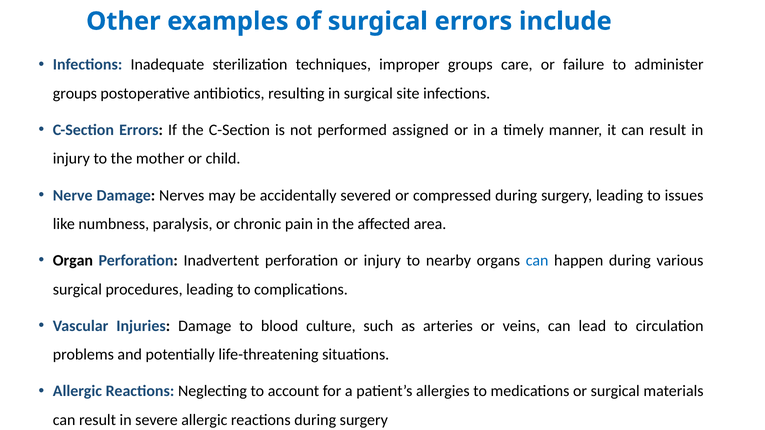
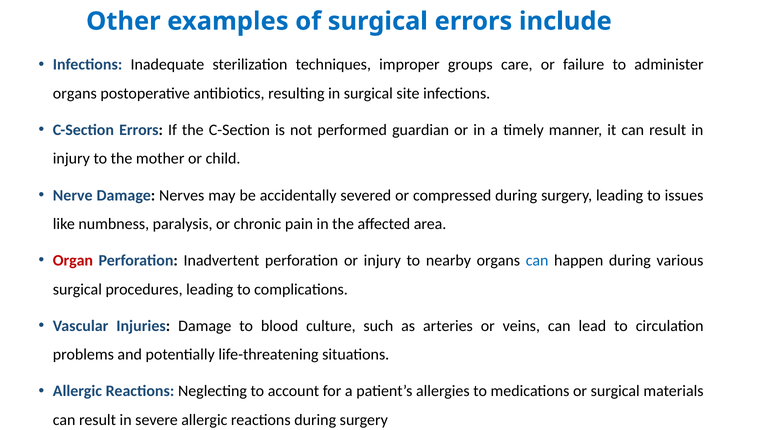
groups at (75, 93): groups -> organs
assigned: assigned -> guardian
Organ colour: black -> red
